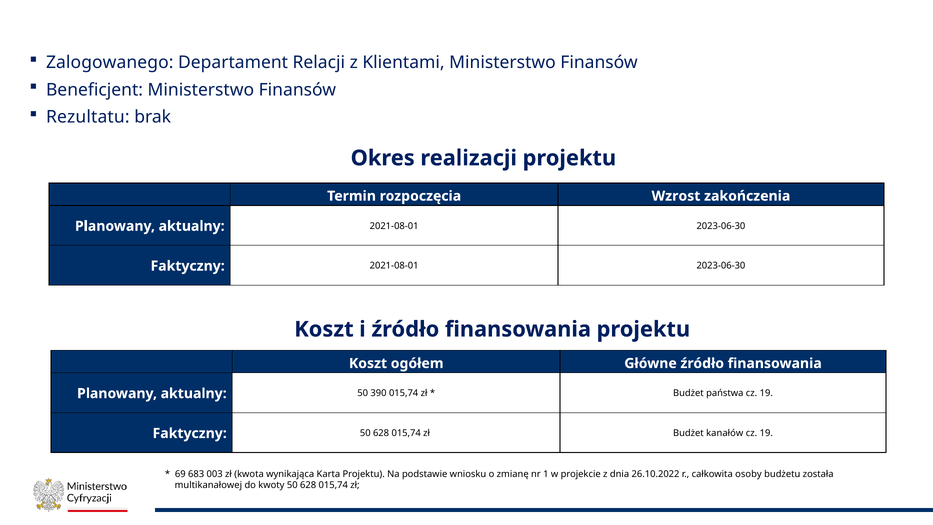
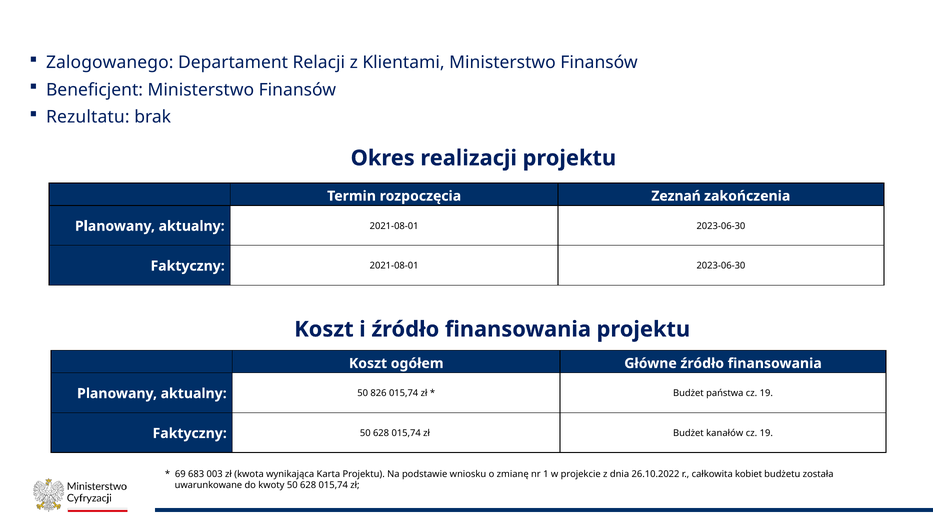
Wzrost: Wzrost -> Zeznań
390: 390 -> 826
osoby: osoby -> kobiet
multikanałowej: multikanałowej -> uwarunkowane
